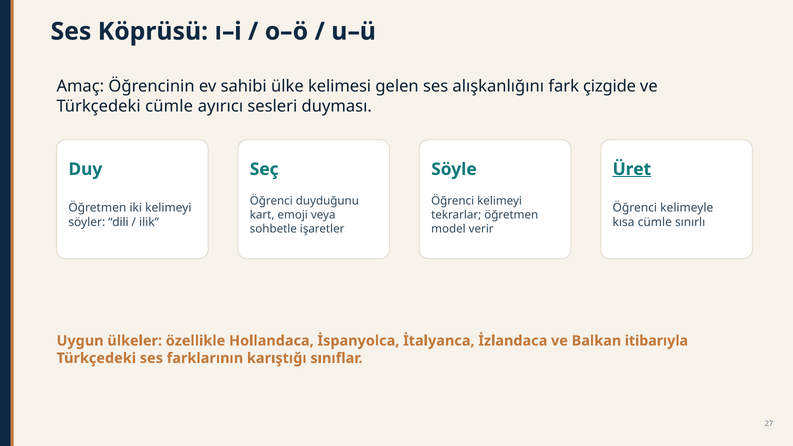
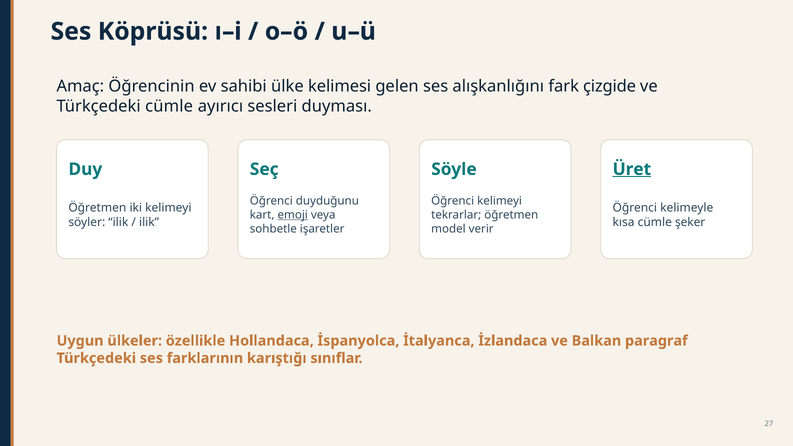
emoji underline: none -> present
söyler dili: dili -> ilik
sınırlı: sınırlı -> şeker
itibarıyla: itibarıyla -> paragraf
